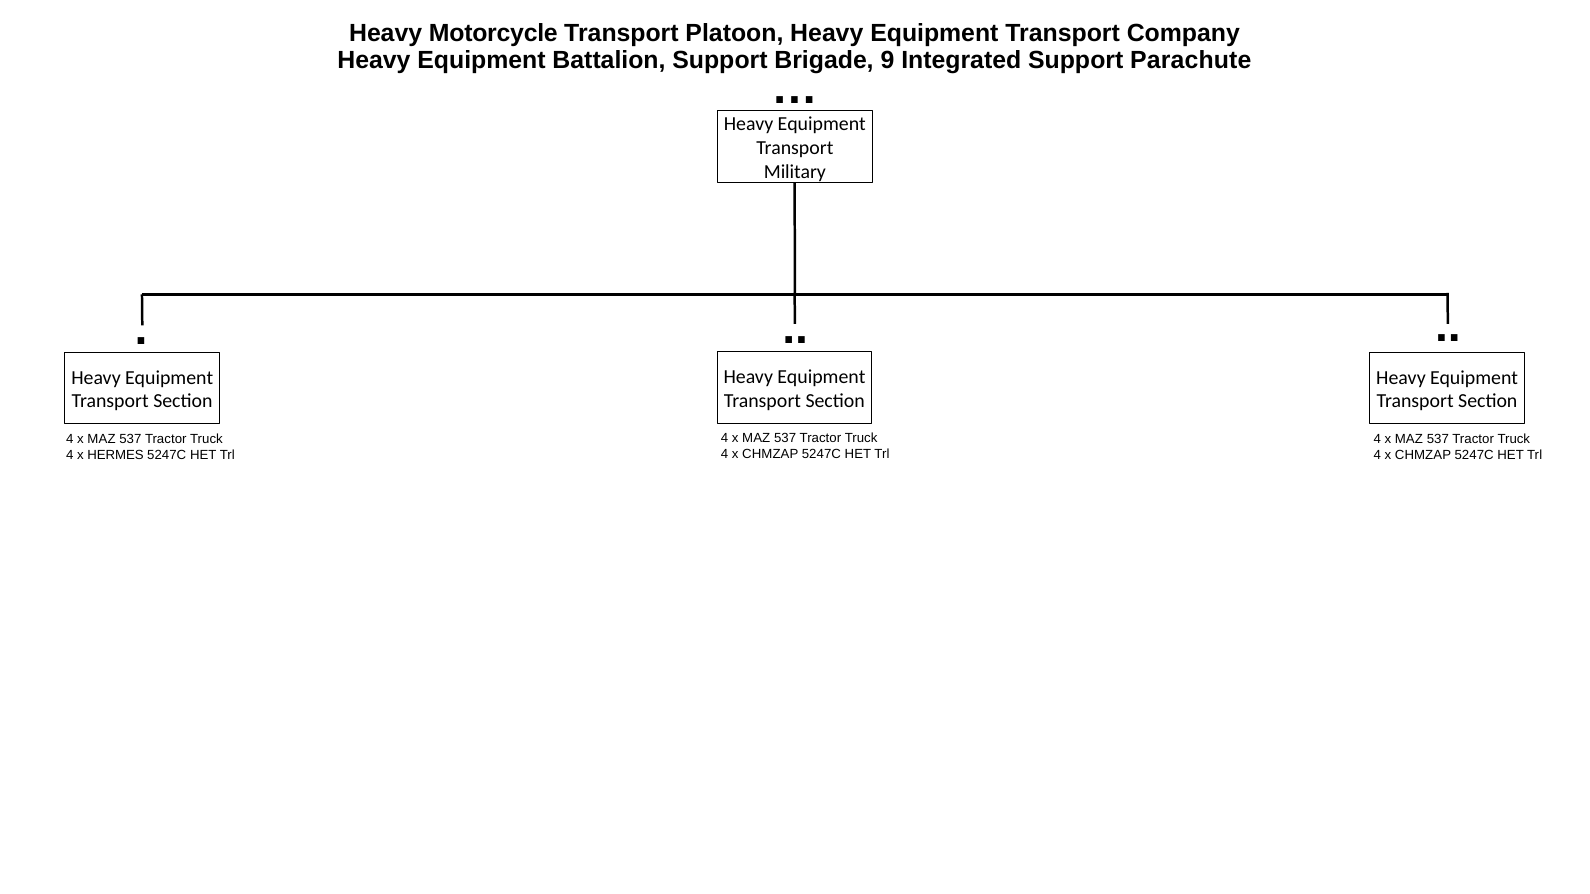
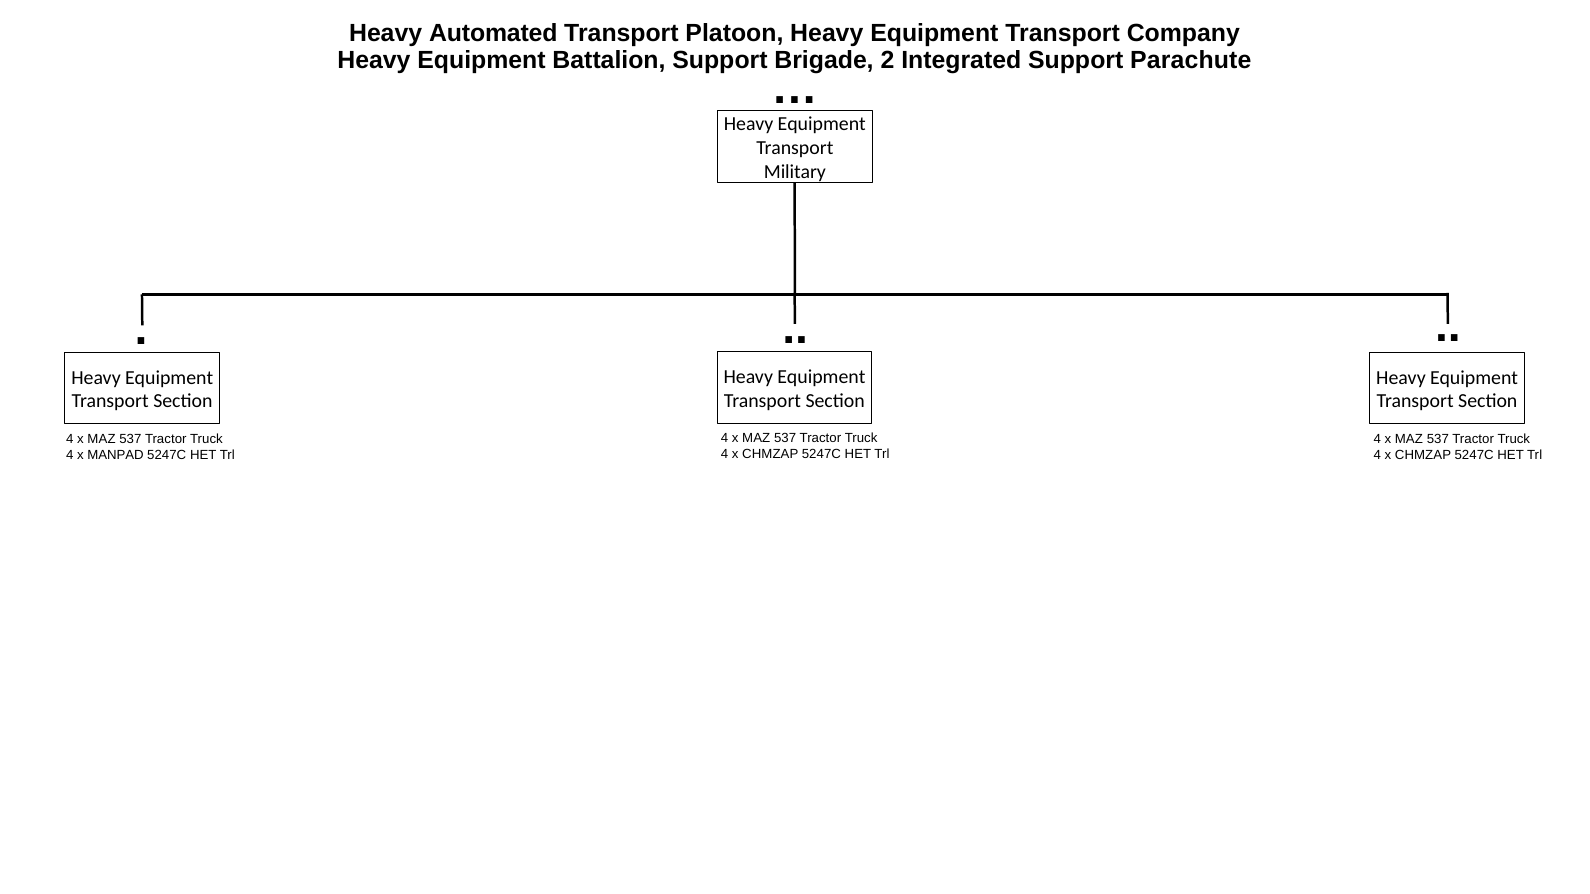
Motorcycle: Motorcycle -> Automated
9: 9 -> 2
HERMES: HERMES -> MANPAD
